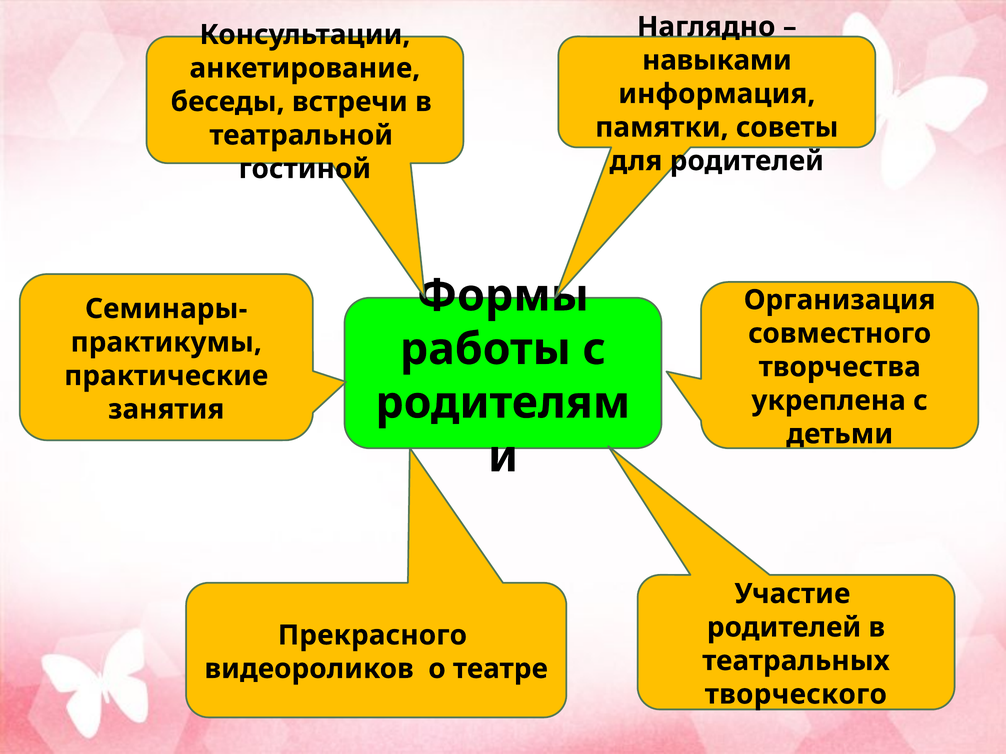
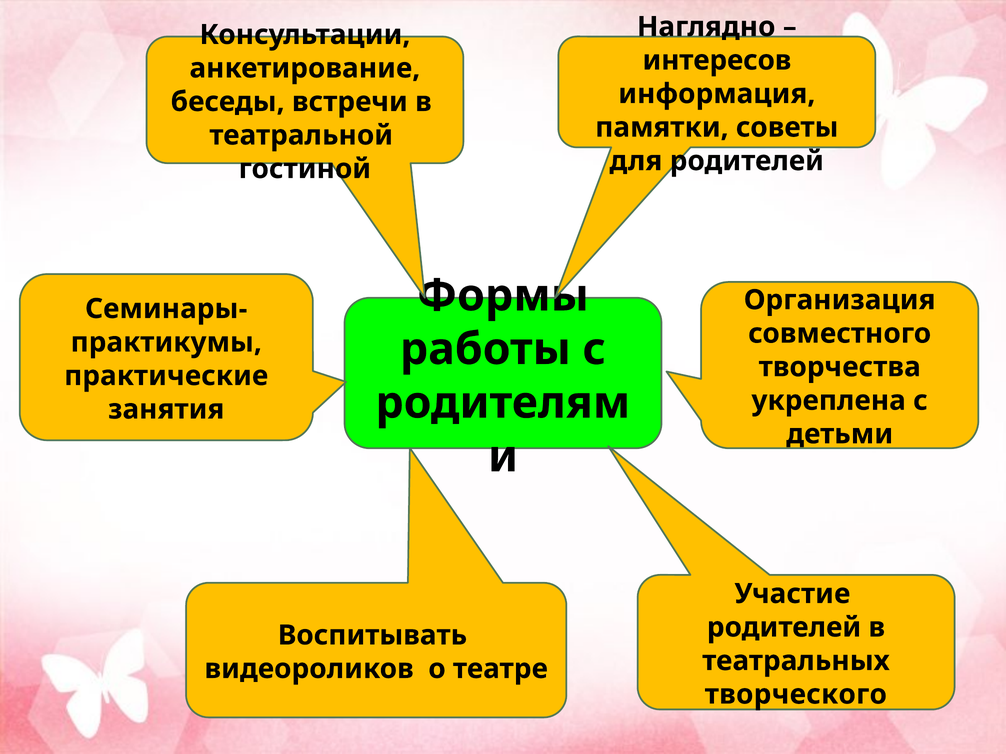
навыками: навыками -> интересов
Прекрасного: Прекрасного -> Воспитывать
